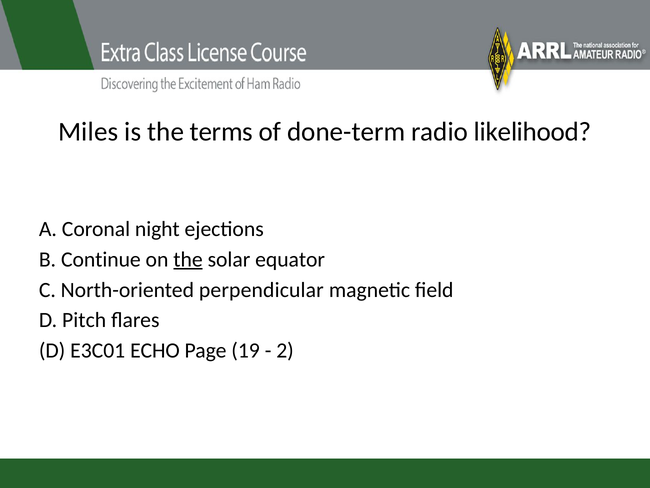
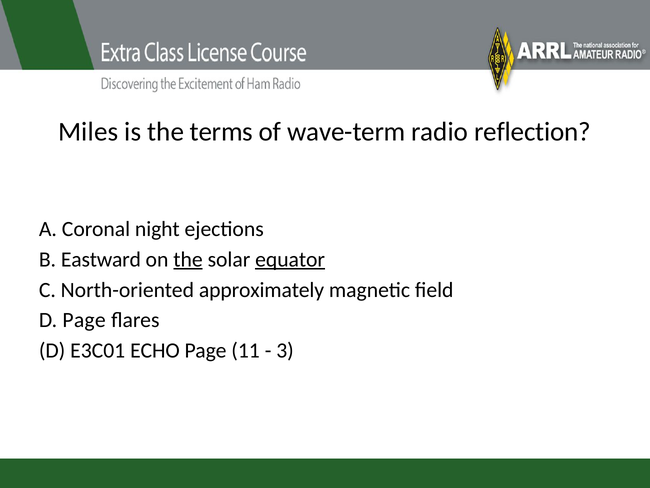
done-term: done-term -> wave-term
likelihood: likelihood -> reflection
Continue: Continue -> Eastward
equator underline: none -> present
perpendicular: perpendicular -> approximately
D Pitch: Pitch -> Page
19: 19 -> 11
2: 2 -> 3
